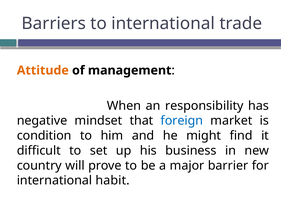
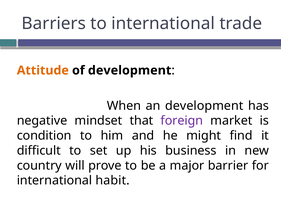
of management: management -> development
an responsibility: responsibility -> development
foreign colour: blue -> purple
